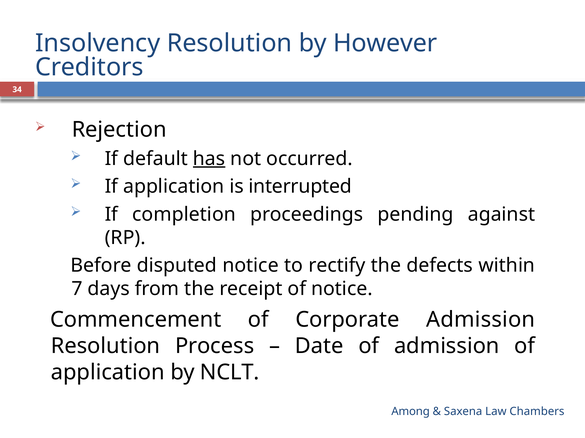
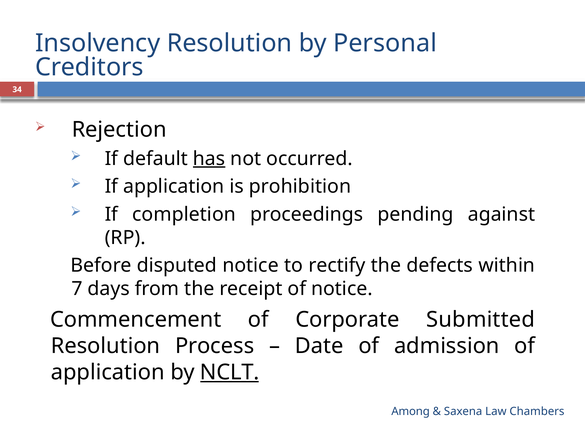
However: However -> Personal
interrupted: interrupted -> prohibition
Corporate Admission: Admission -> Submitted
NCLT underline: none -> present
